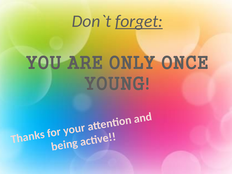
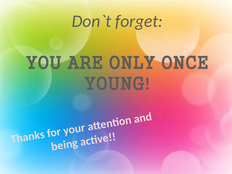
forget underline: present -> none
